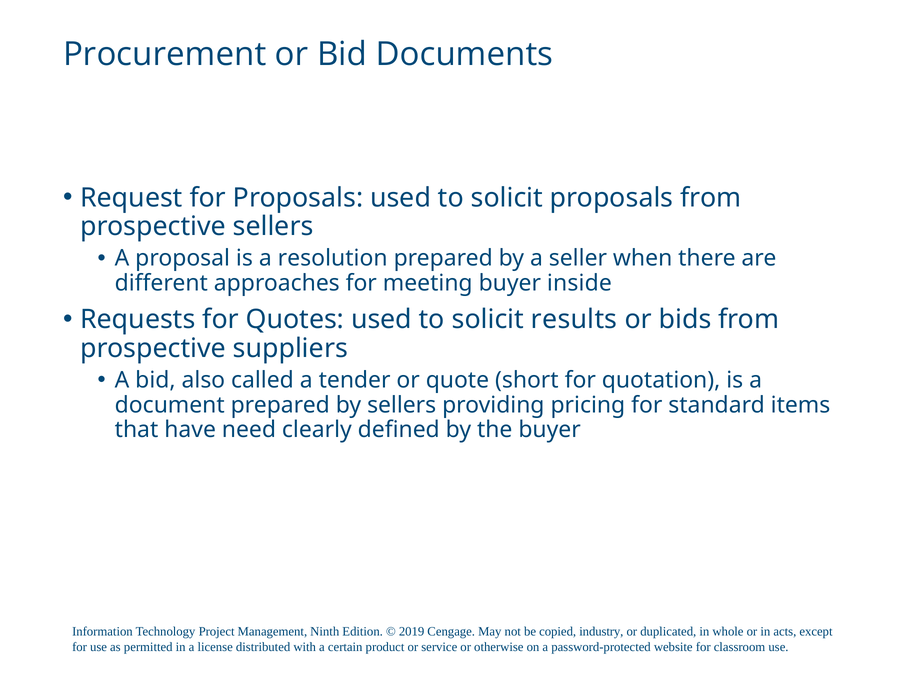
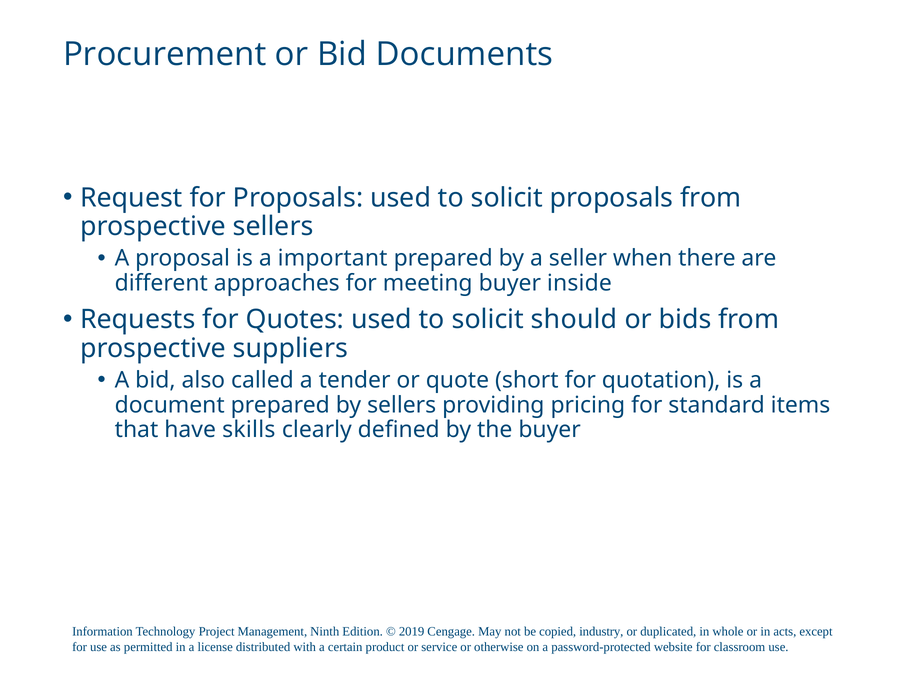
resolution: resolution -> important
results: results -> should
need: need -> skills
